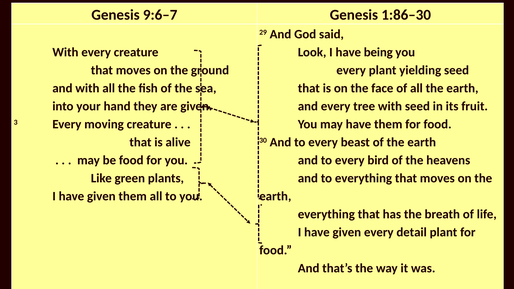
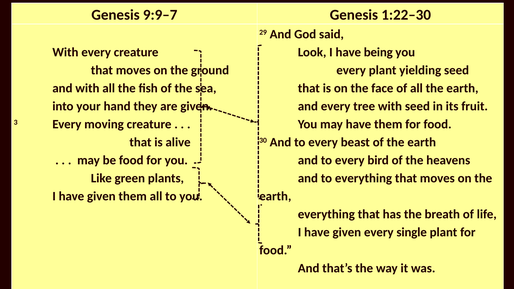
9:6–7: 9:6–7 -> 9:9–7
1:86–30: 1:86–30 -> 1:22–30
detail: detail -> single
